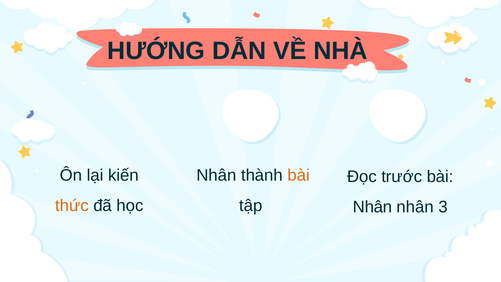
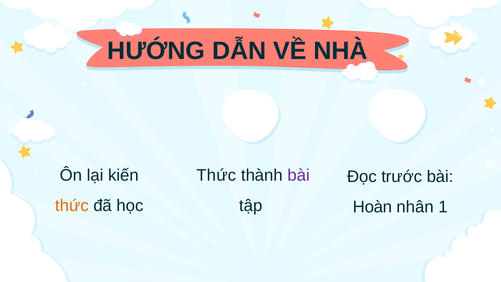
Nhân at (216, 175): Nhân -> Thức
bài at (299, 175) colour: orange -> purple
Nhân at (373, 207): Nhân -> Hoàn
3: 3 -> 1
